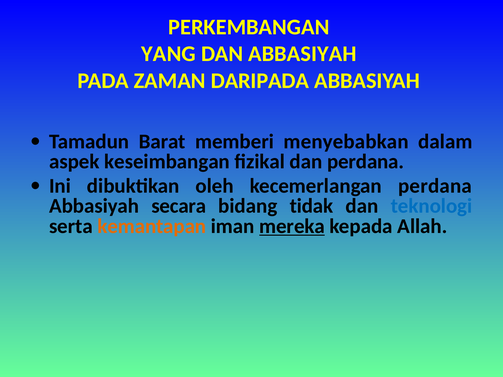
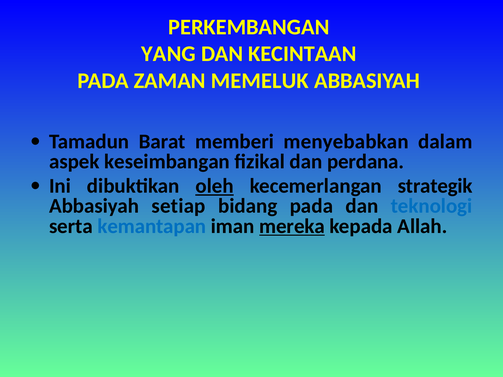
DAN ABBASIYAH: ABBASIYAH -> KECINTAAN
DARIPADA: DARIPADA -> MEMELUK
oleh underline: none -> present
kecemerlangan perdana: perdana -> strategik
secara: secara -> setiap
bidang tidak: tidak -> pada
kemantapan colour: orange -> blue
